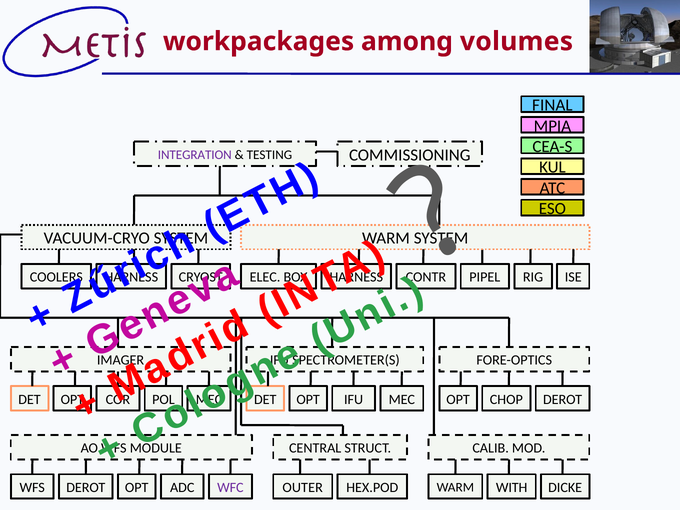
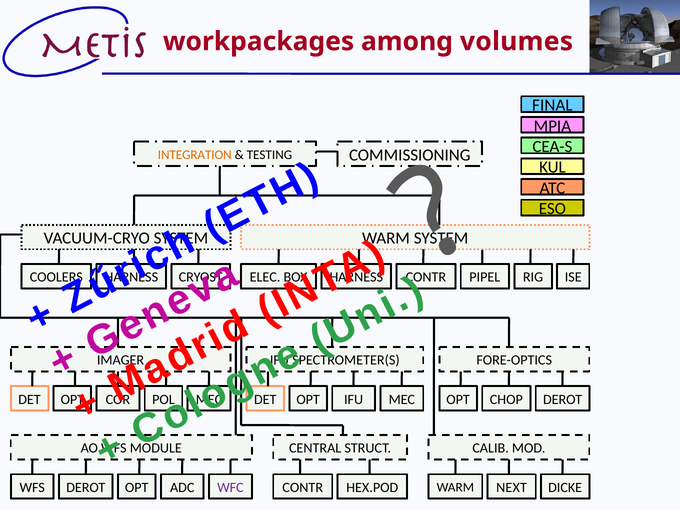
INTEGRATION colour: purple -> orange
OUTER at (303, 487): OUTER -> CONTR
WITH: WITH -> NEXT
